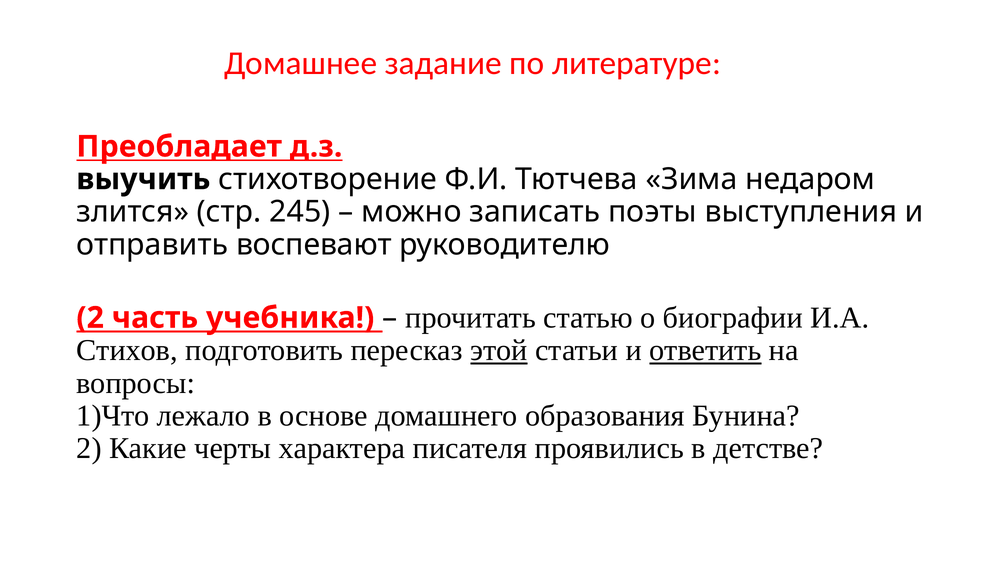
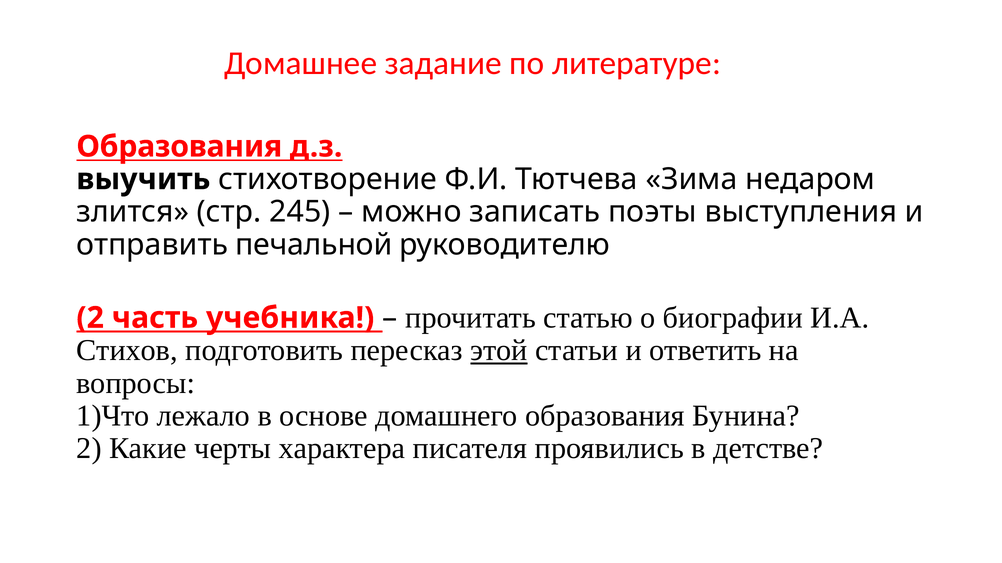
Преобладает at (179, 147): Преобладает -> Образования
воспевают: воспевают -> печальной
ответить underline: present -> none
